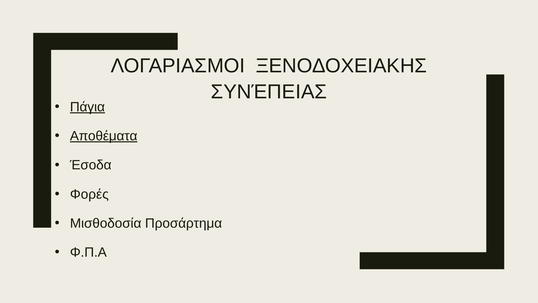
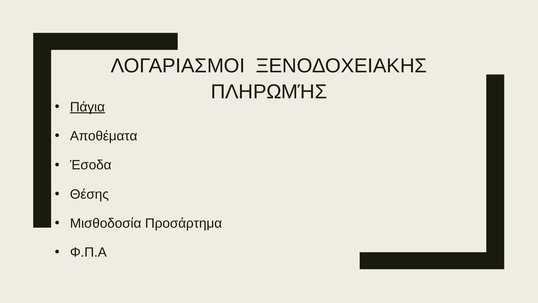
ΣΥΝΈΠΕΙΑΣ: ΣΥΝΈΠΕΙΑΣ -> ΠΛΗΡΩΜΉΣ
Αποθέματα underline: present -> none
Φορές: Φορές -> Θέσης
